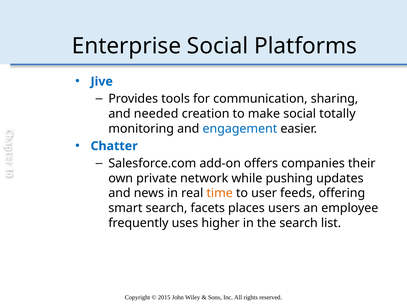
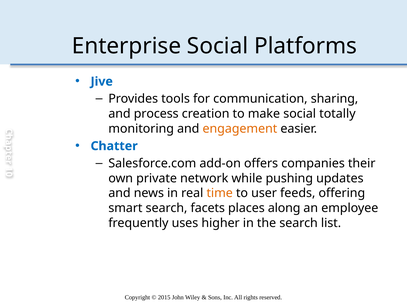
needed: needed -> process
engagement colour: blue -> orange
users: users -> along
